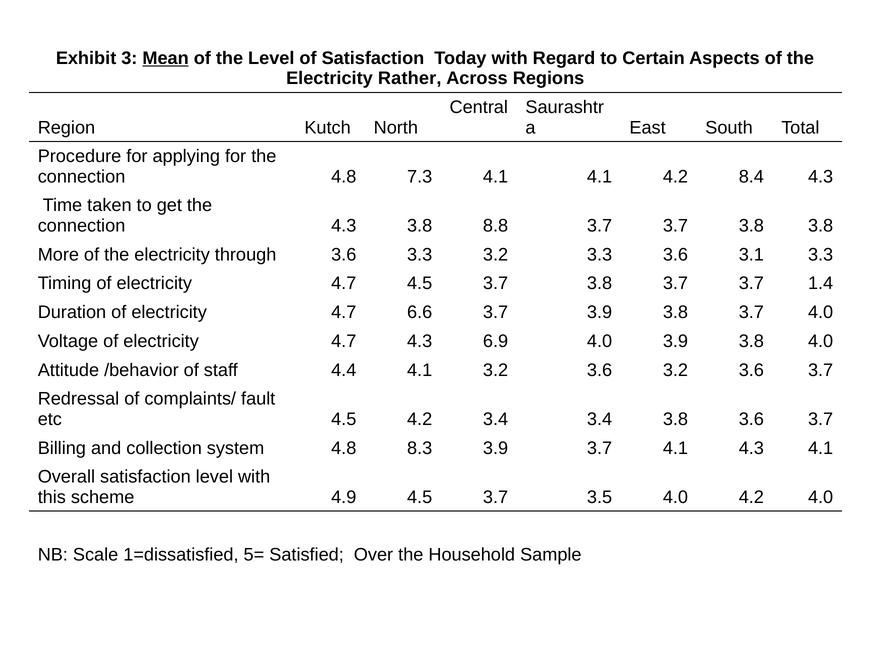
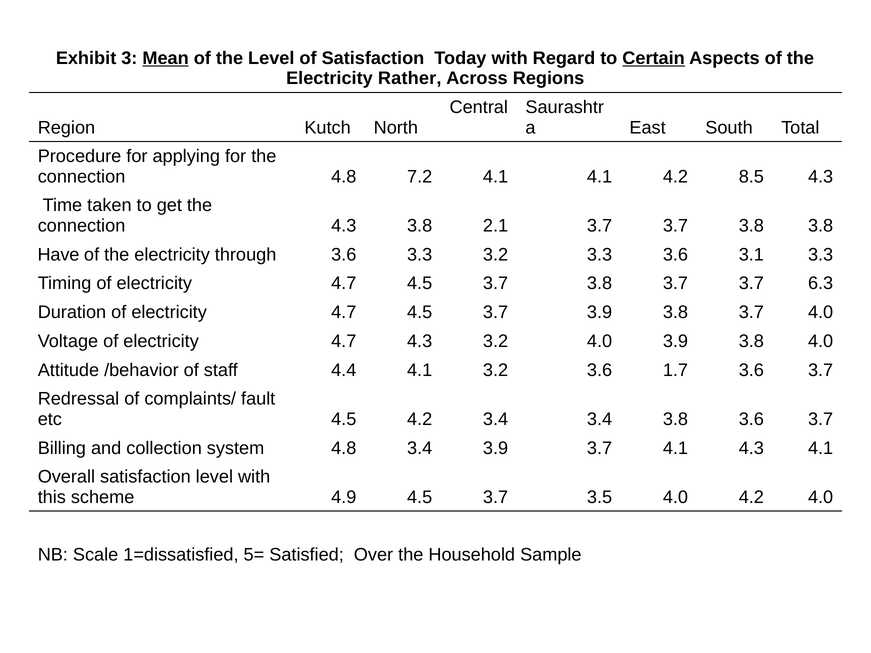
Certain underline: none -> present
7.3: 7.3 -> 7.2
8.4: 8.4 -> 8.5
8.8: 8.8 -> 2.1
More: More -> Have
1.4: 1.4 -> 6.3
6.6 at (420, 312): 6.6 -> 4.5
4.3 6.9: 6.9 -> 3.2
3.6 3.2: 3.2 -> 1.7
4.8 8.3: 8.3 -> 3.4
